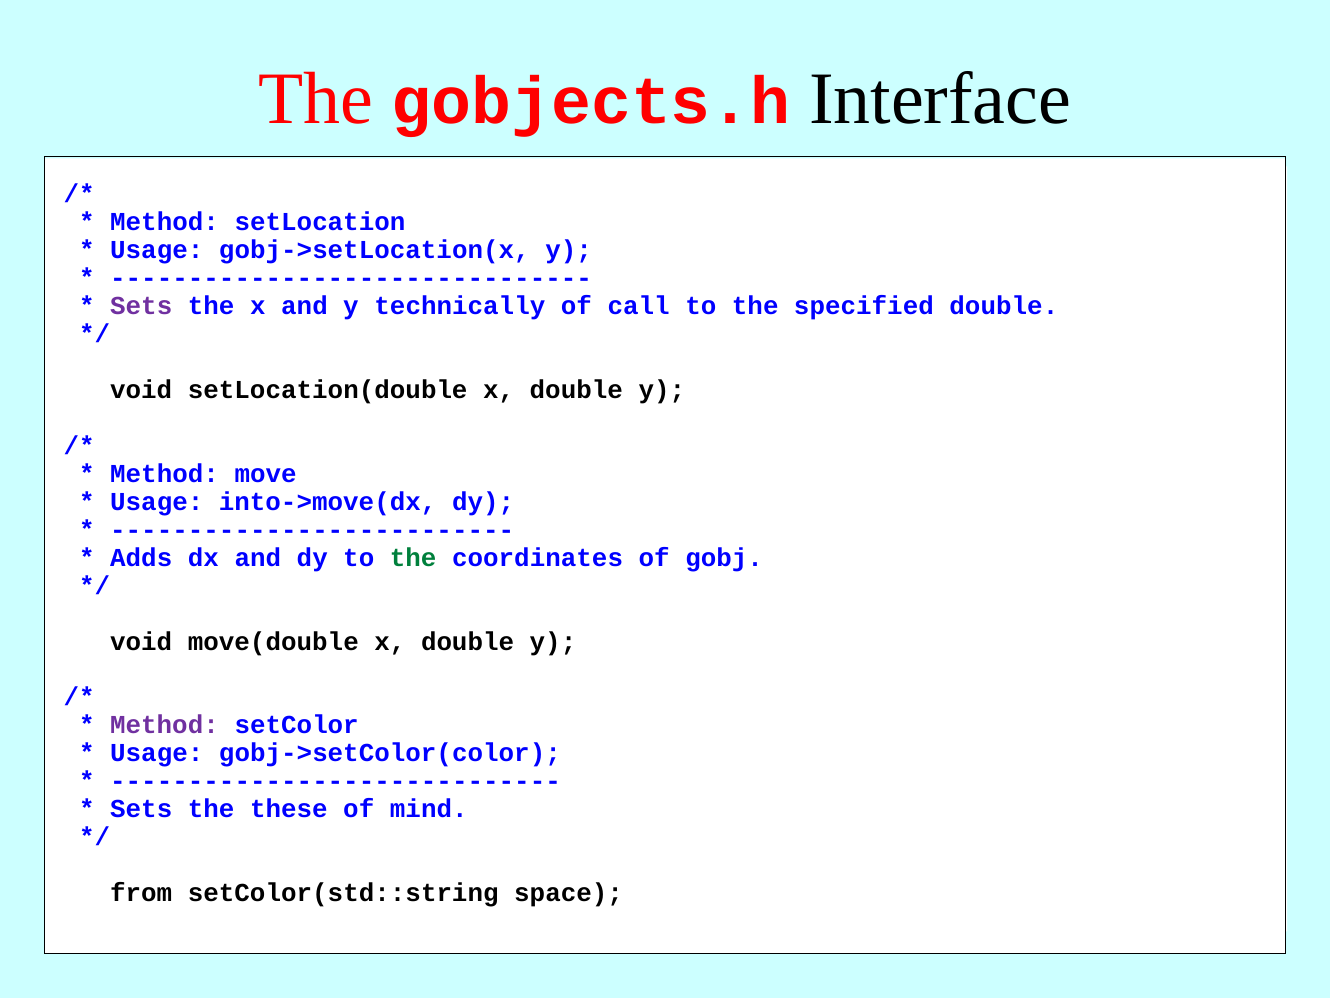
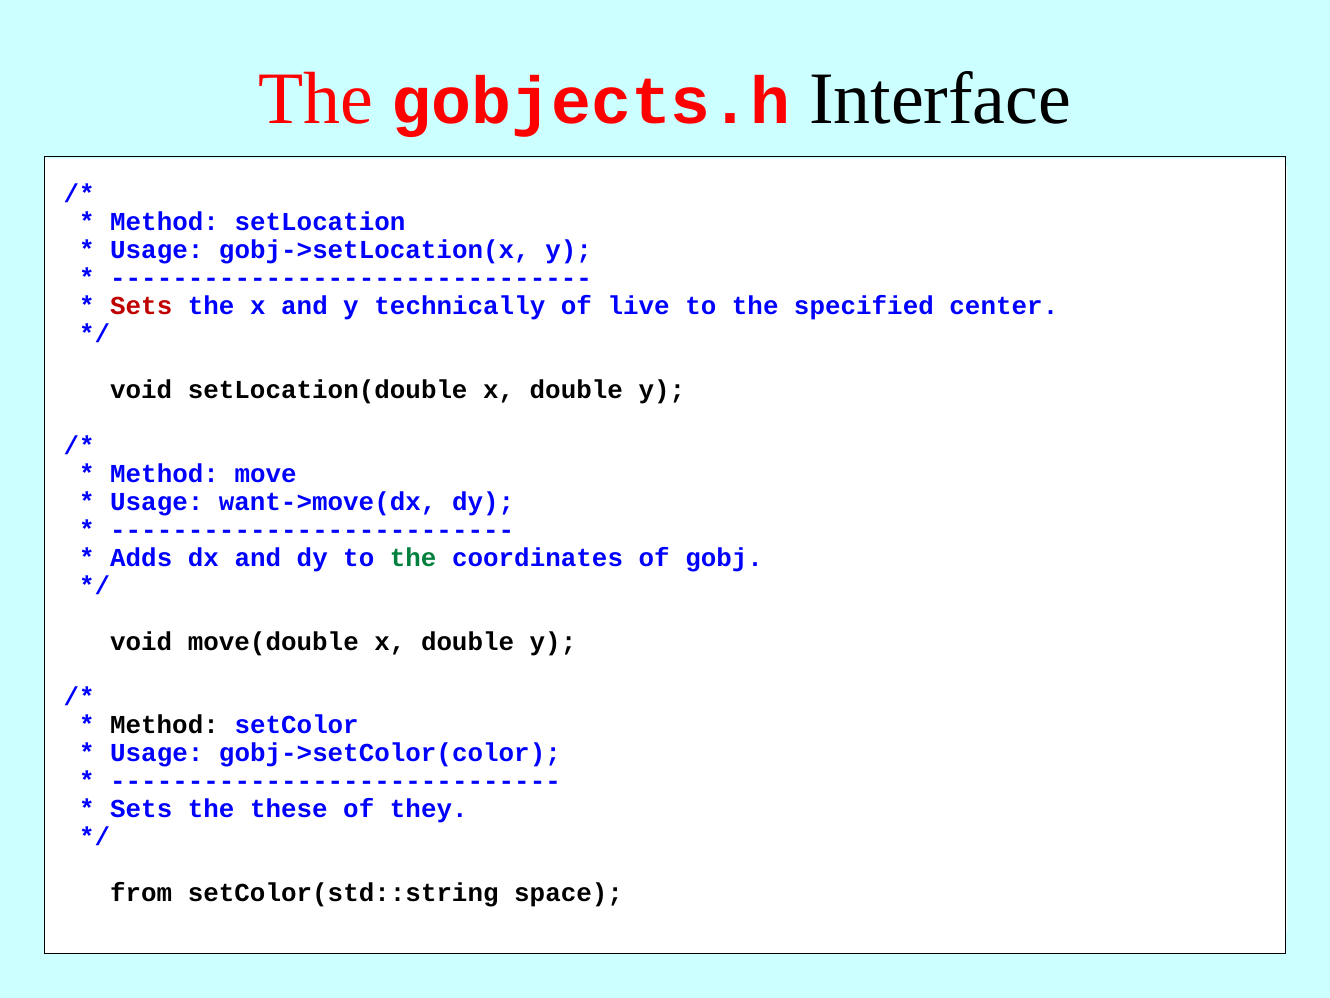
Sets at (141, 306) colour: purple -> red
call: call -> live
specified double: double -> center
into->move(dx: into->move(dx -> want->move(dx
Method at (164, 725) colour: purple -> black
mind: mind -> they
